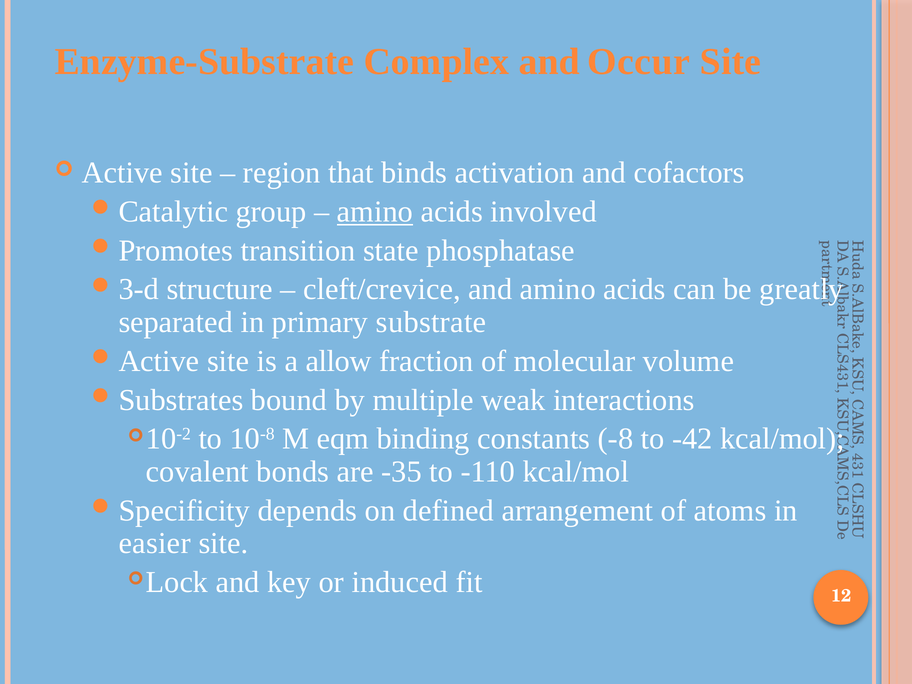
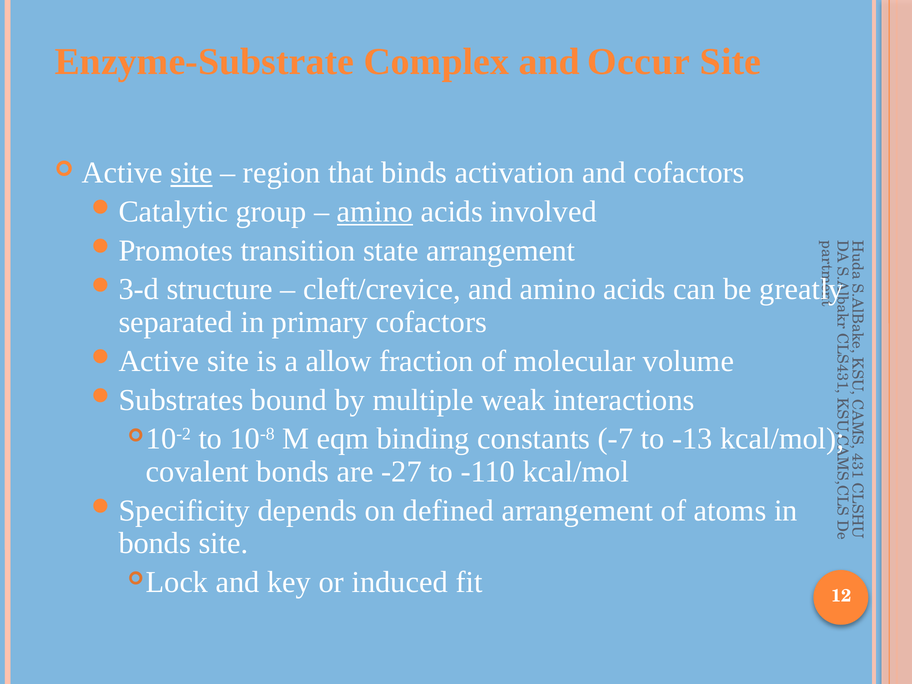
site at (192, 173) underline: none -> present
state phosphatase: phosphatase -> arrangement
primary substrate: substrate -> cofactors
-8: -8 -> -7
-42: -42 -> -13
-35: -35 -> -27
easier at (155, 543): easier -> bonds
